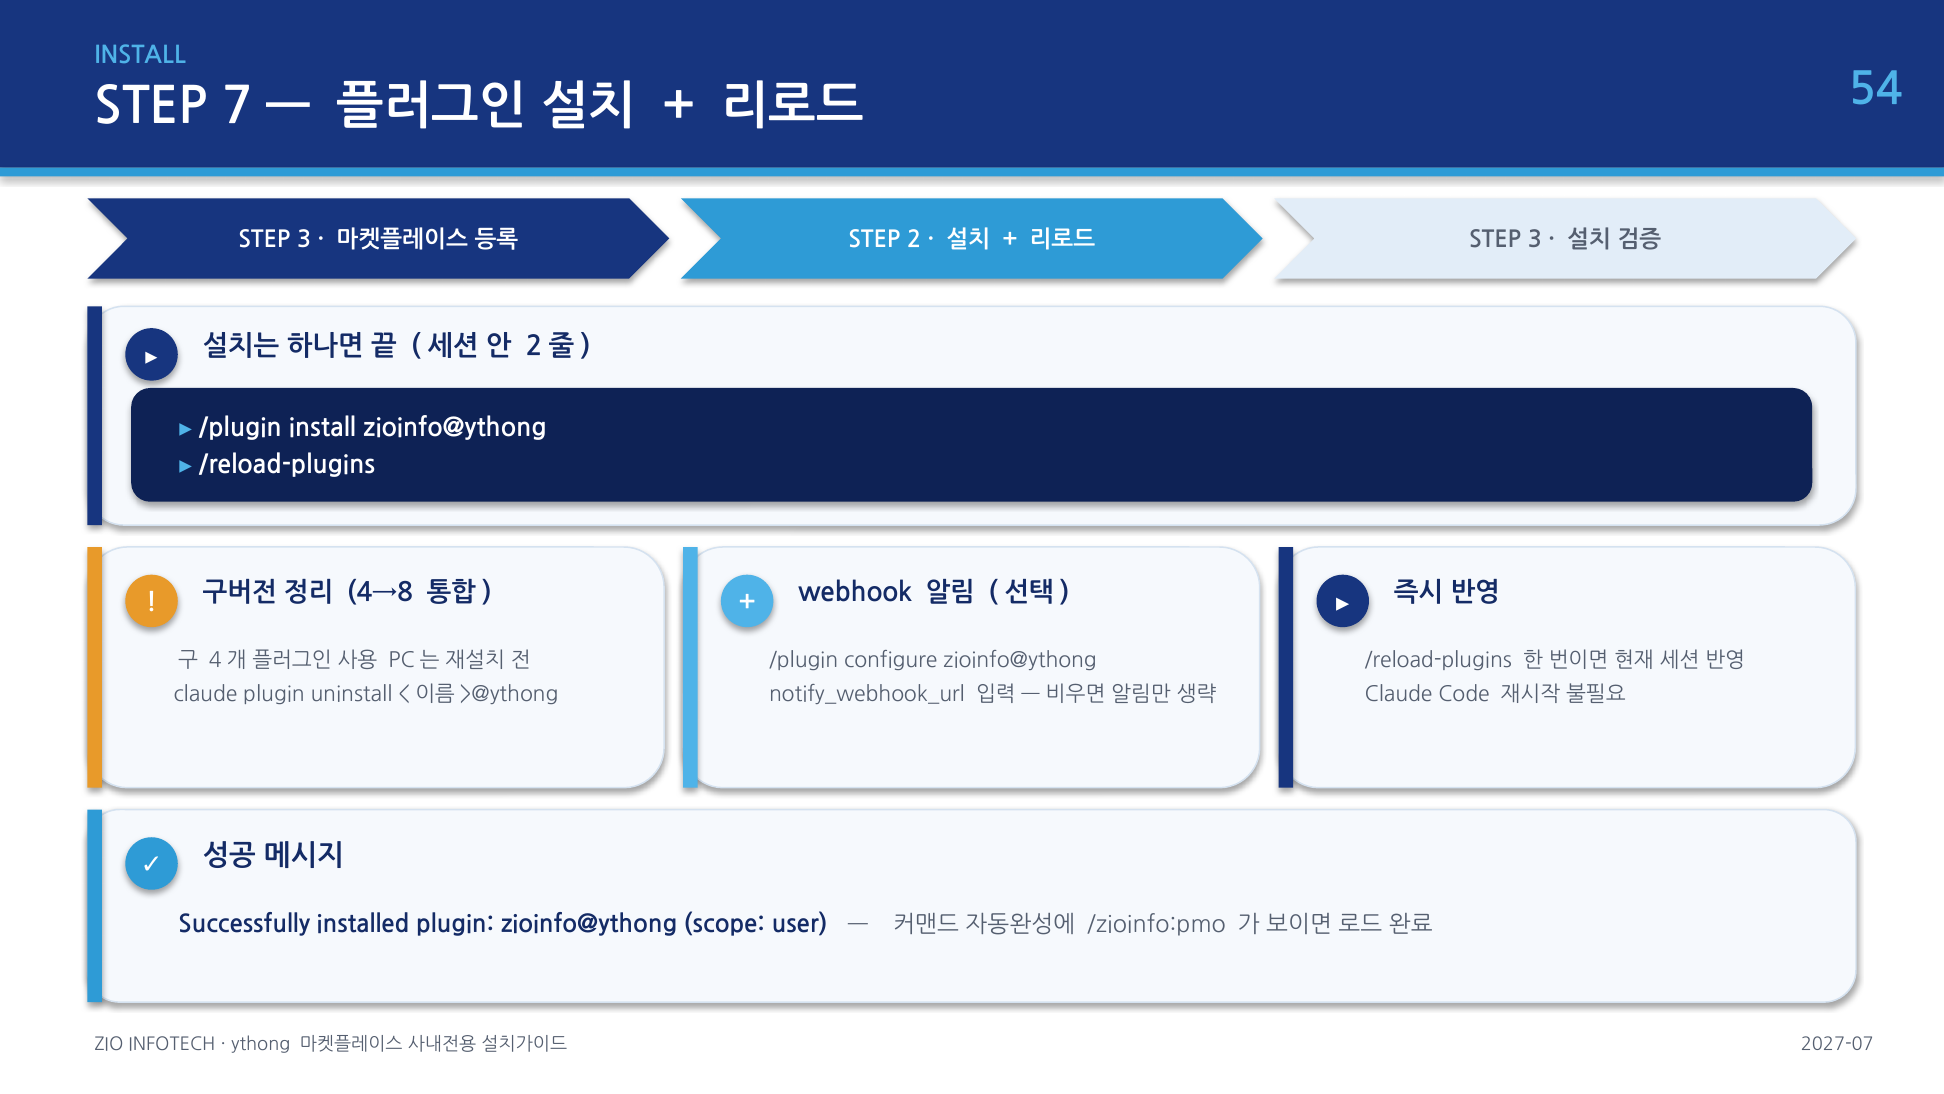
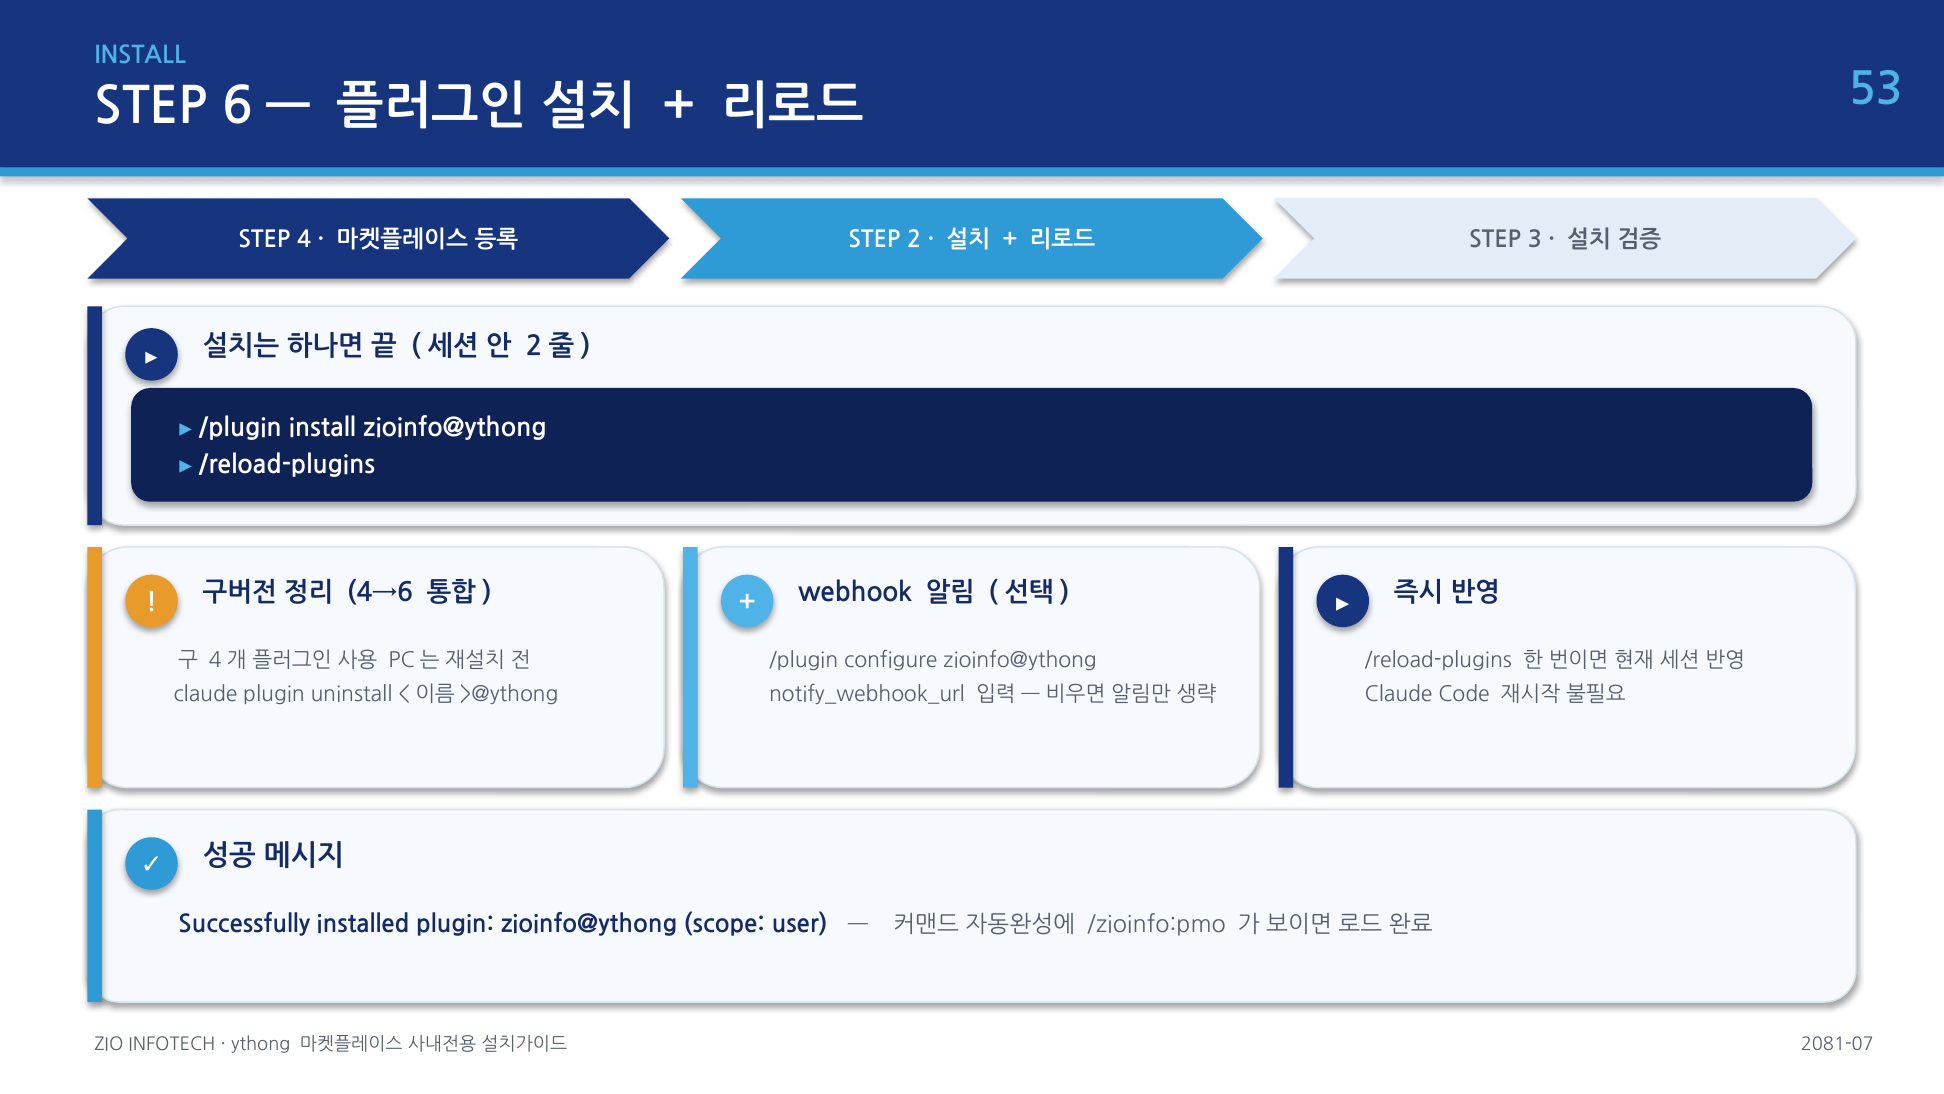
7: 7 -> 6
54: 54 -> 53
3 at (304, 240): 3 -> 4
4→8: 4→8 -> 4→6
2027-07: 2027-07 -> 2081-07
